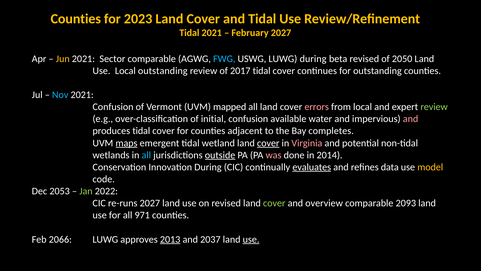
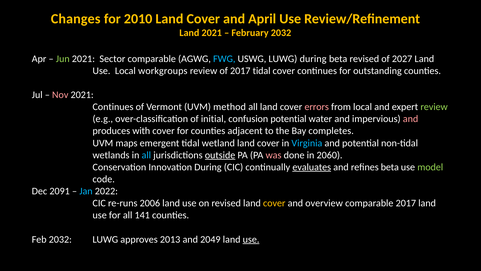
Counties at (76, 19): Counties -> Changes
2023: 2023 -> 2010
and Tidal: Tidal -> April
Tidal at (189, 33): Tidal -> Land
February 2027: 2027 -> 2032
Jun colour: yellow -> light green
2050: 2050 -> 2027
Local outstanding: outstanding -> workgroups
Nov colour: light blue -> pink
Confusion at (113, 107): Confusion -> Continues
mapped: mapped -> method
confusion available: available -> potential
produces tidal: tidal -> with
maps underline: present -> none
cover at (268, 143) underline: present -> none
Virginia colour: pink -> light blue
2014: 2014 -> 2060
refines data: data -> beta
model colour: yellow -> light green
2053: 2053 -> 2091
Jan colour: light green -> light blue
re-runs 2027: 2027 -> 2006
cover at (274, 203) colour: light green -> yellow
comparable 2093: 2093 -> 2017
971: 971 -> 141
Feb 2066: 2066 -> 2032
2013 underline: present -> none
2037: 2037 -> 2049
